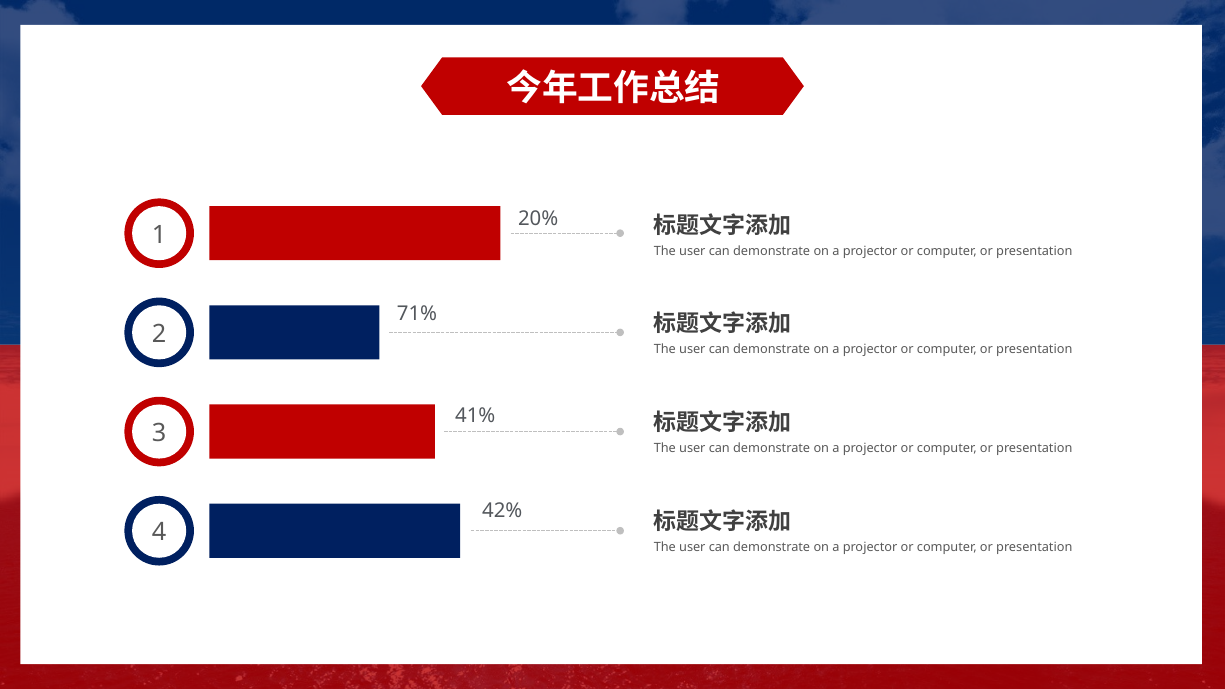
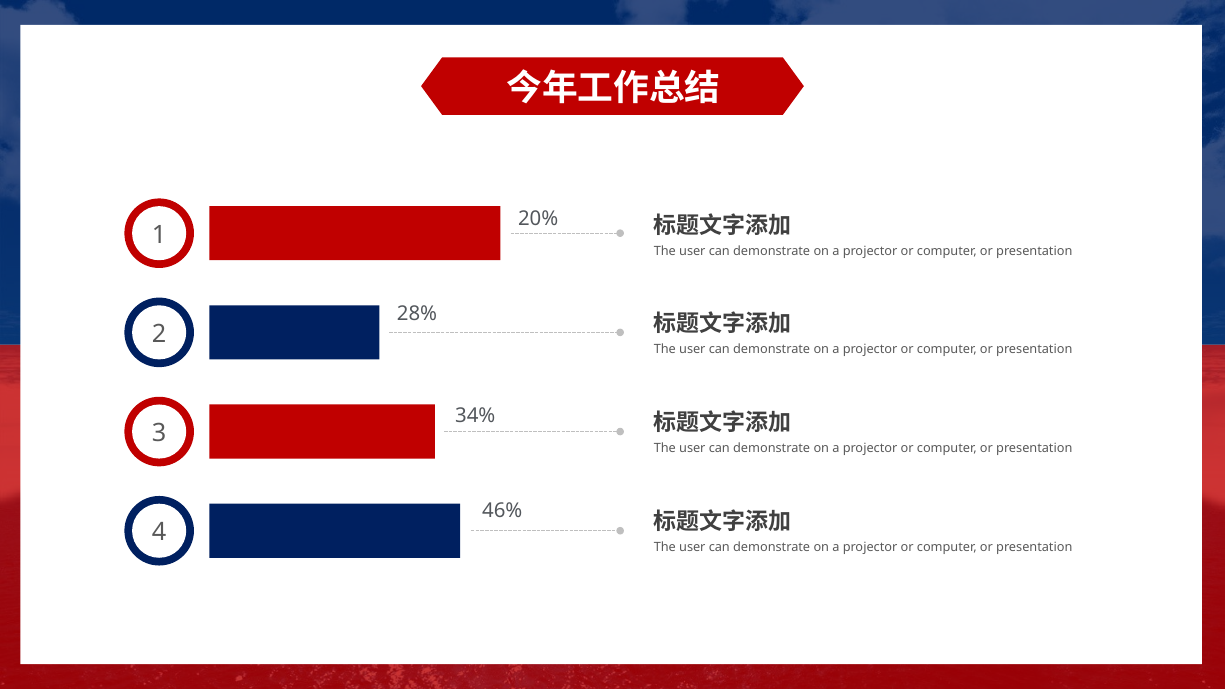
71%: 71% -> 28%
41%: 41% -> 34%
42%: 42% -> 46%
